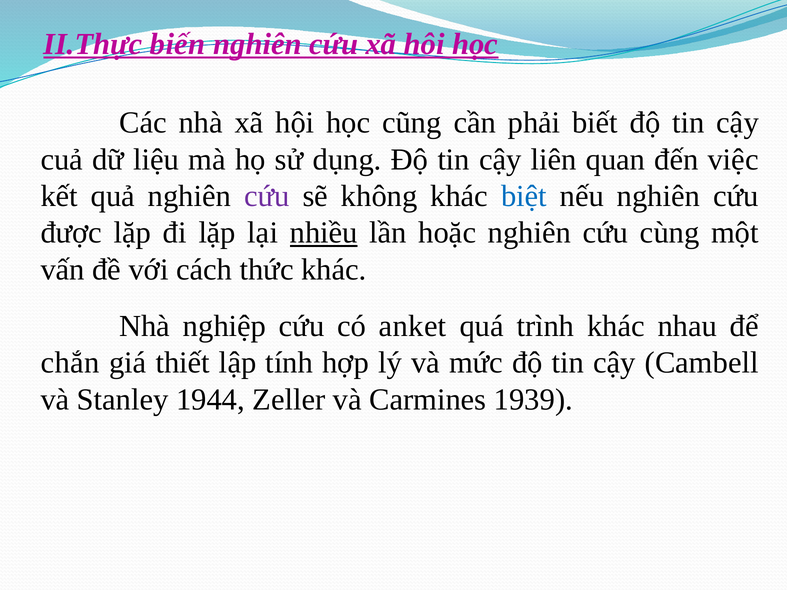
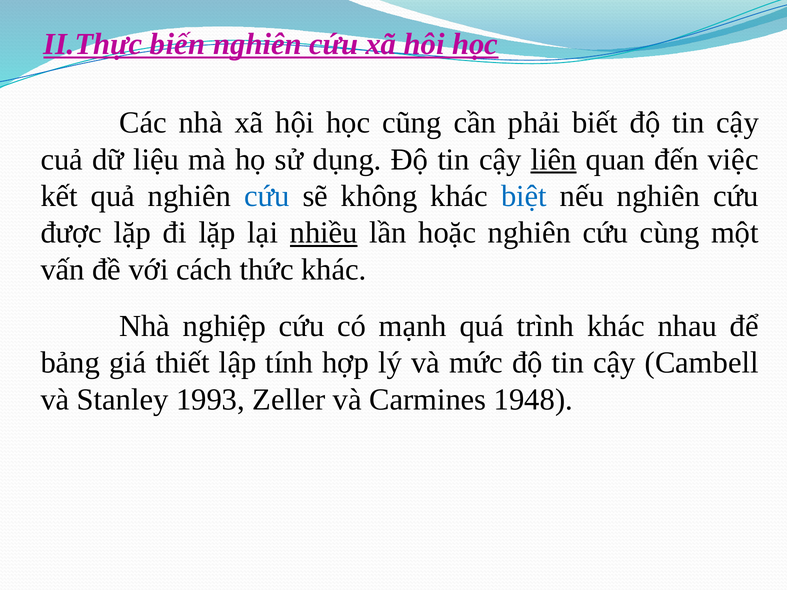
liên underline: none -> present
cứu at (267, 196) colour: purple -> blue
anket: anket -> mạnh
chắn: chắn -> bảng
1944: 1944 -> 1993
1939: 1939 -> 1948
